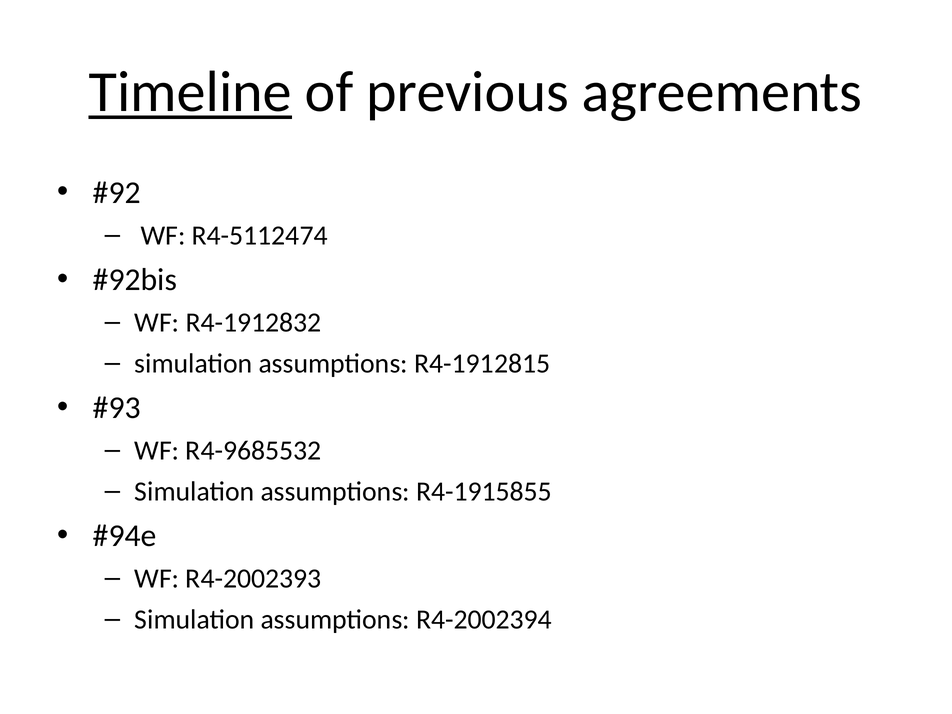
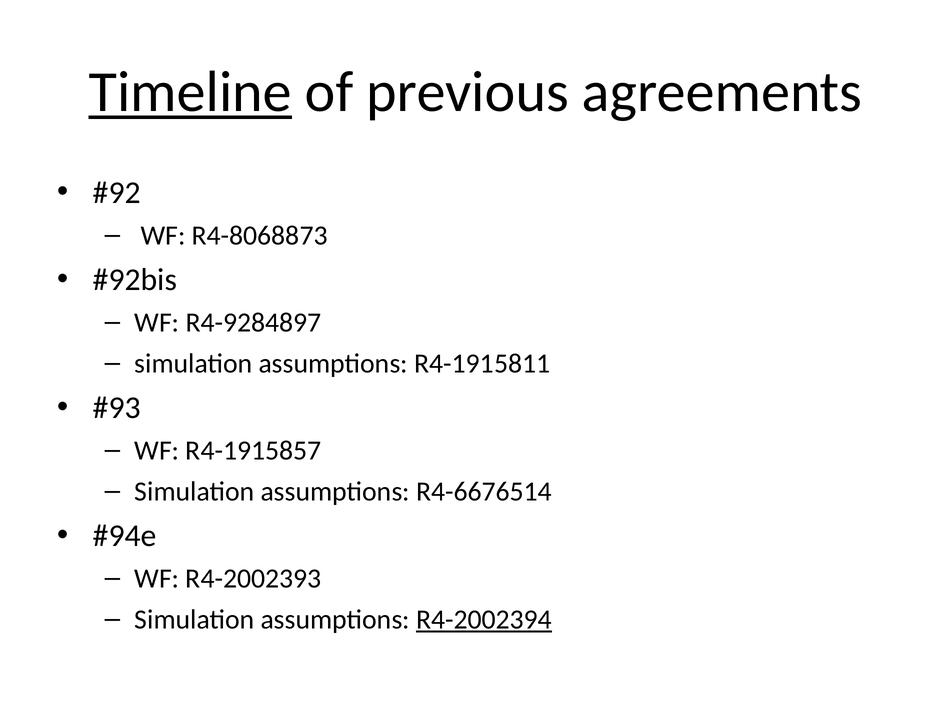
R4-5112474: R4-5112474 -> R4-8068873
R4-1912832: R4-1912832 -> R4-9284897
R4-1912815: R4-1912815 -> R4-1915811
R4-9685532: R4-9685532 -> R4-1915857
R4-1915855: R4-1915855 -> R4-6676514
R4-2002394 underline: none -> present
